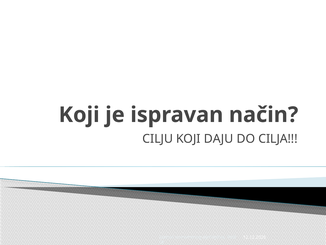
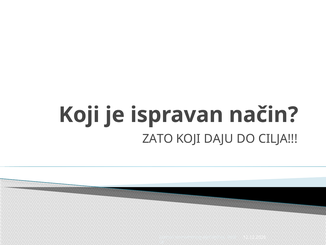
CILJU: CILJU -> ZATO
